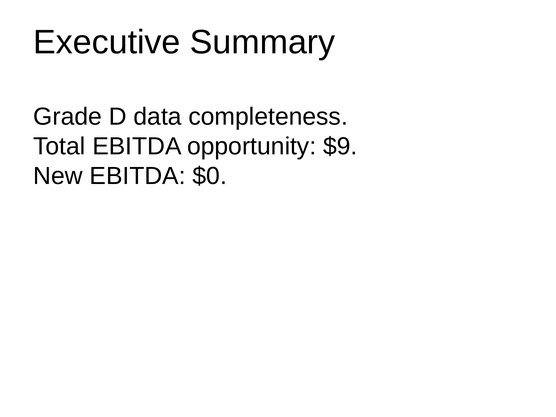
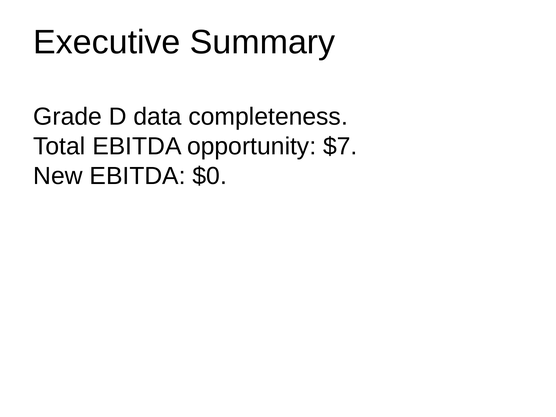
$9: $9 -> $7
